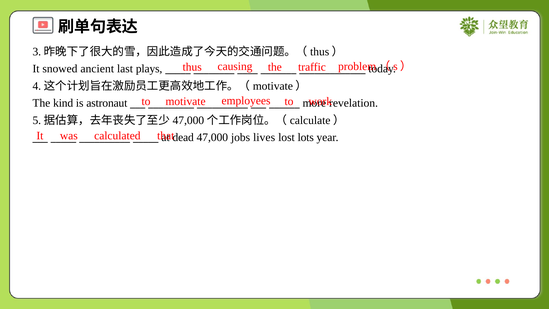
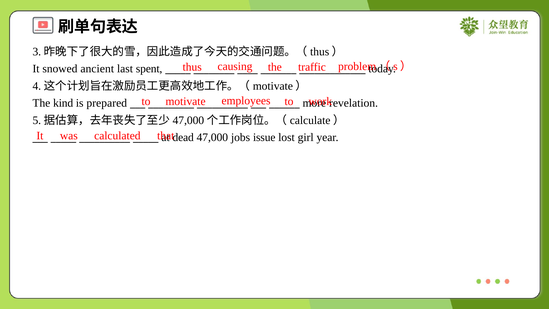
plays: plays -> spent
astronaut: astronaut -> prepared
lives: lives -> issue
lots: lots -> girl
